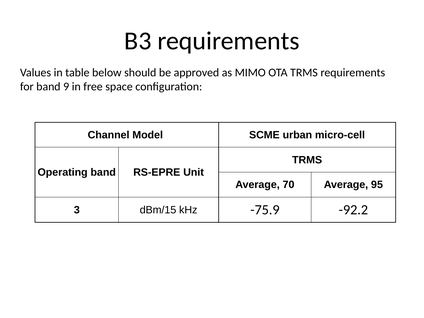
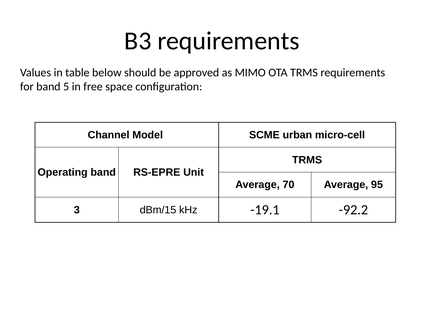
9: 9 -> 5
-75.9: -75.9 -> -19.1
